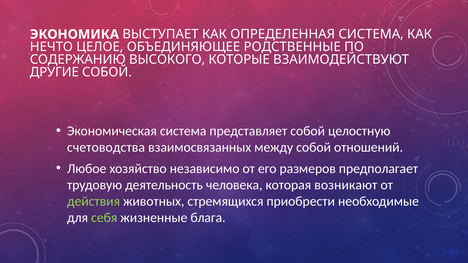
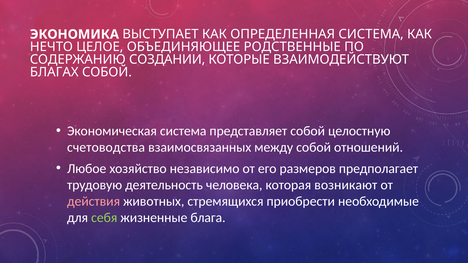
ВЫСОКОГО: ВЫСОКОГО -> СОЗДАНИИ
ДРУГИЕ: ДРУГИЕ -> БЛАГАХ
действия colour: light green -> pink
